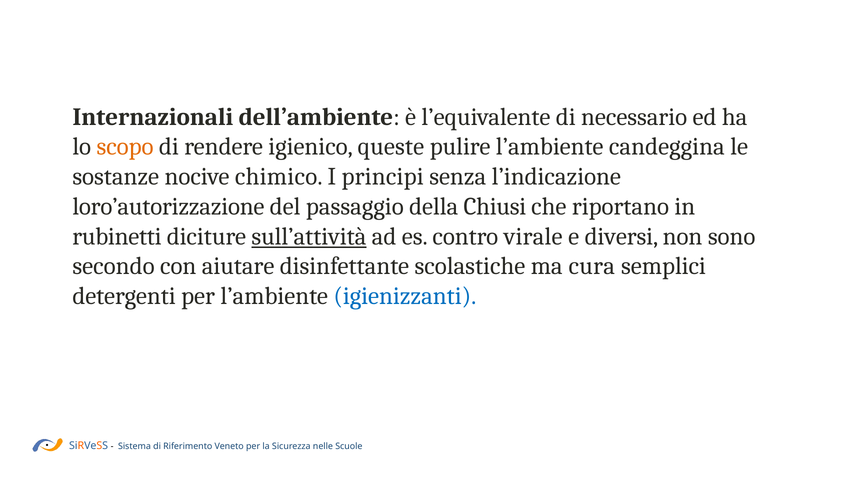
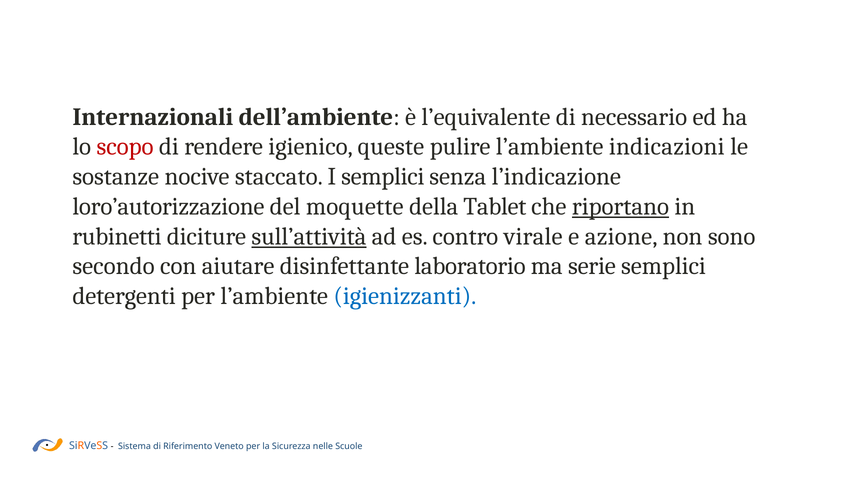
scopo colour: orange -> red
candeggina: candeggina -> indicazioni
chimico: chimico -> staccato
I principi: principi -> semplici
passaggio: passaggio -> moquette
Chiusi: Chiusi -> Tablet
riportano underline: none -> present
diversi: diversi -> azione
scolastiche: scolastiche -> laboratorio
cura: cura -> serie
